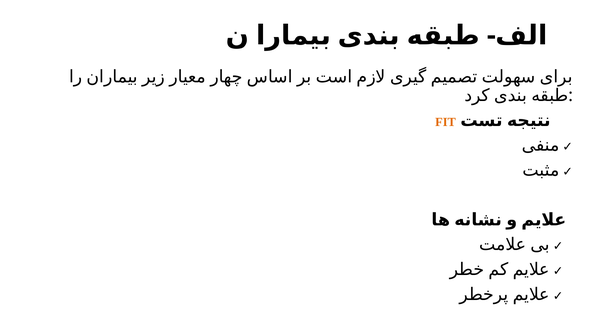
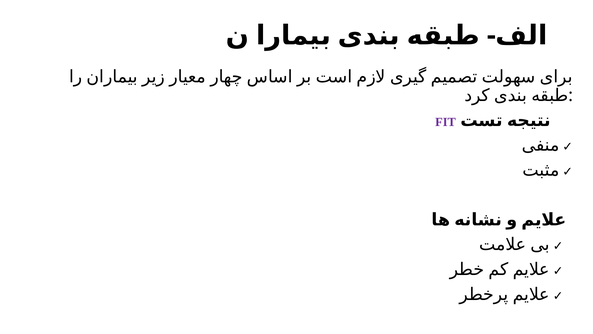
FIT colour: orange -> purple
